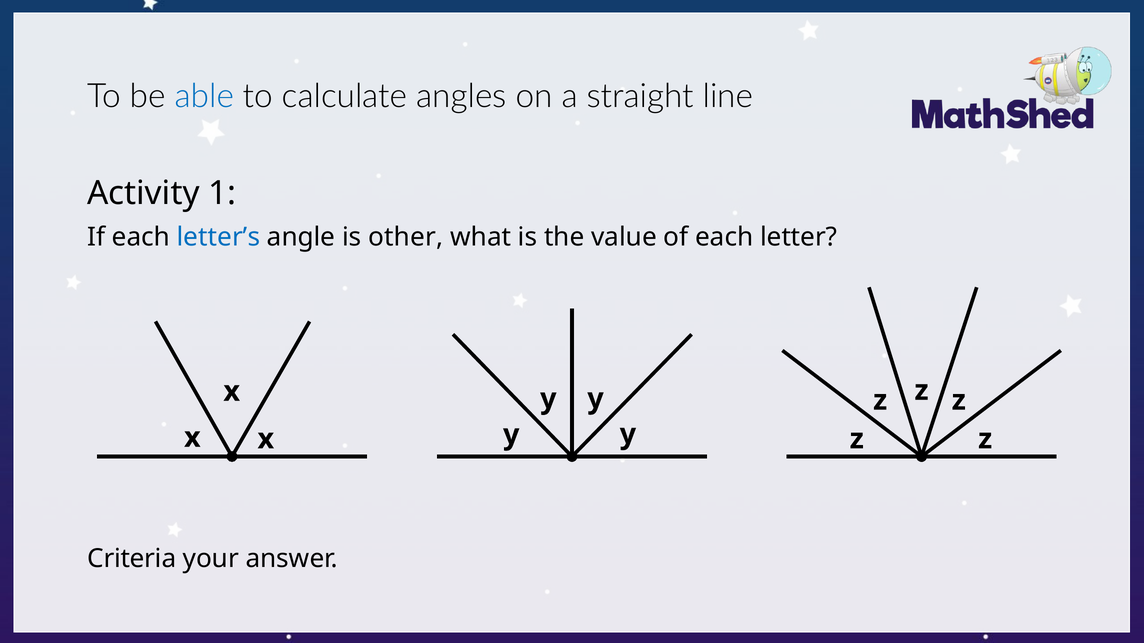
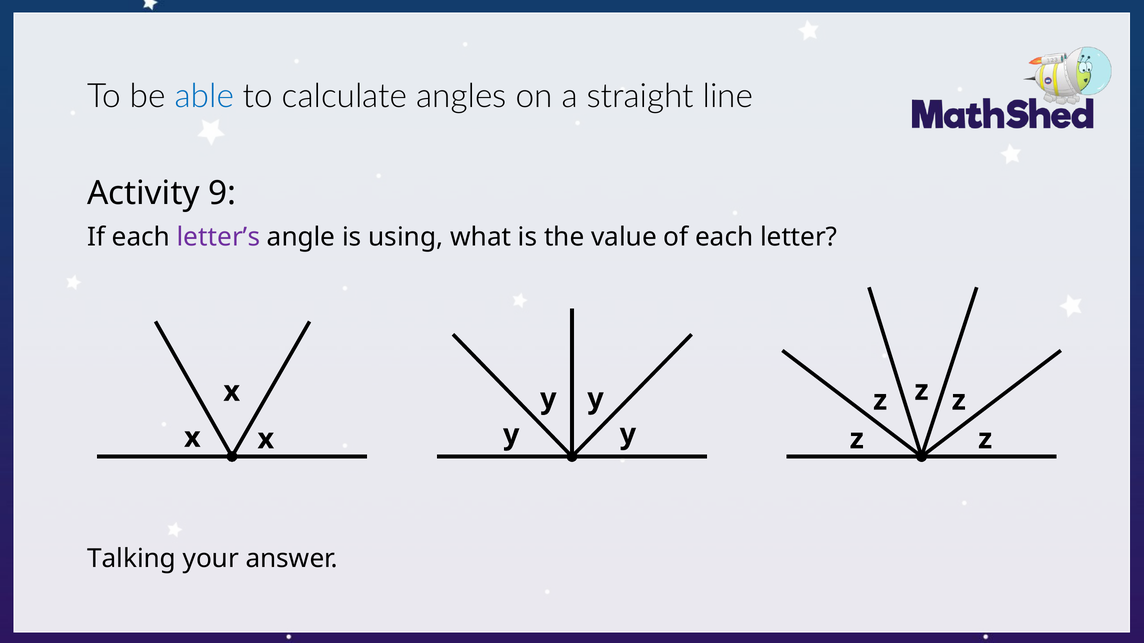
1: 1 -> 9
letter’s colour: blue -> purple
other: other -> using
Criteria: Criteria -> Talking
